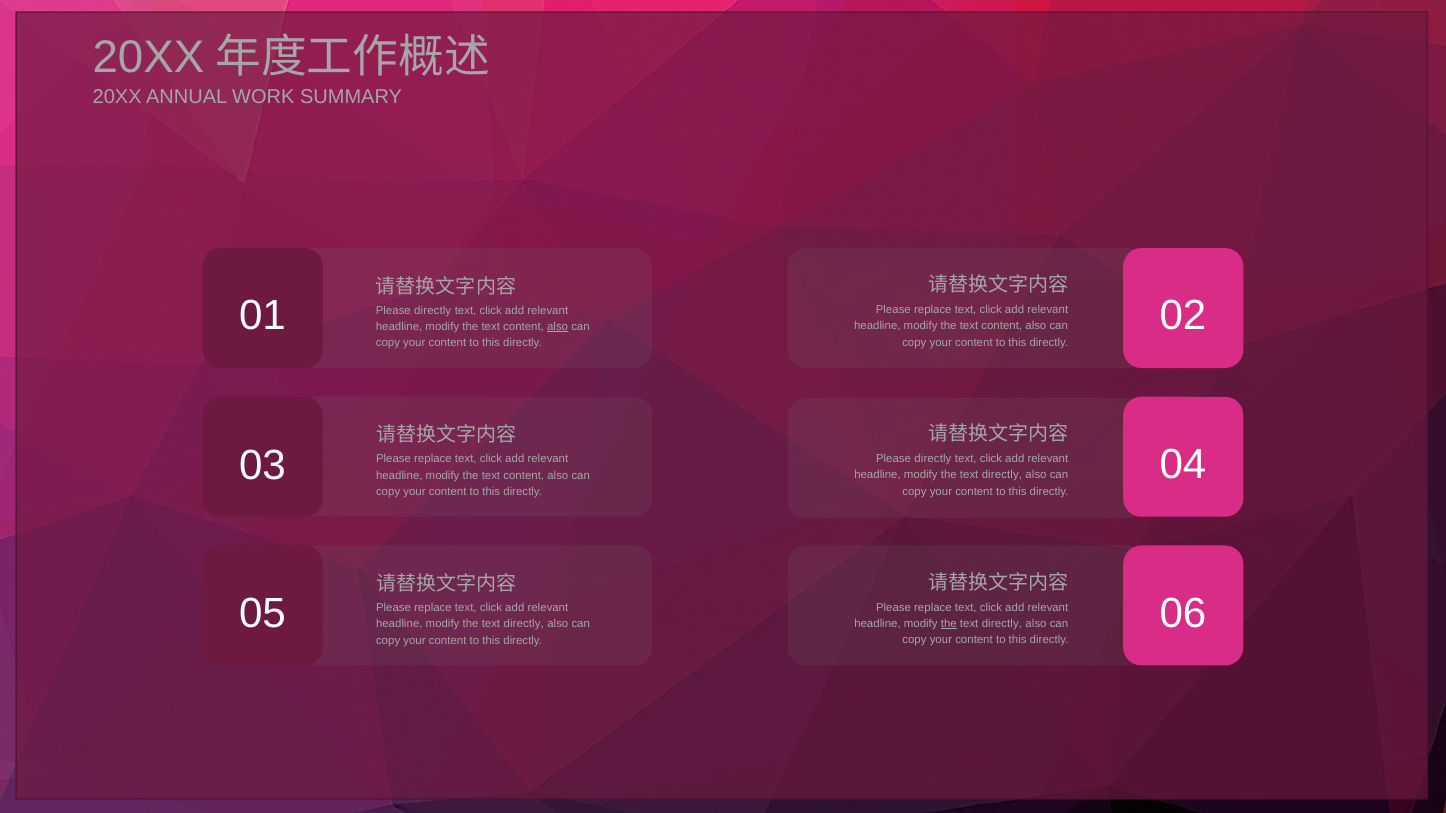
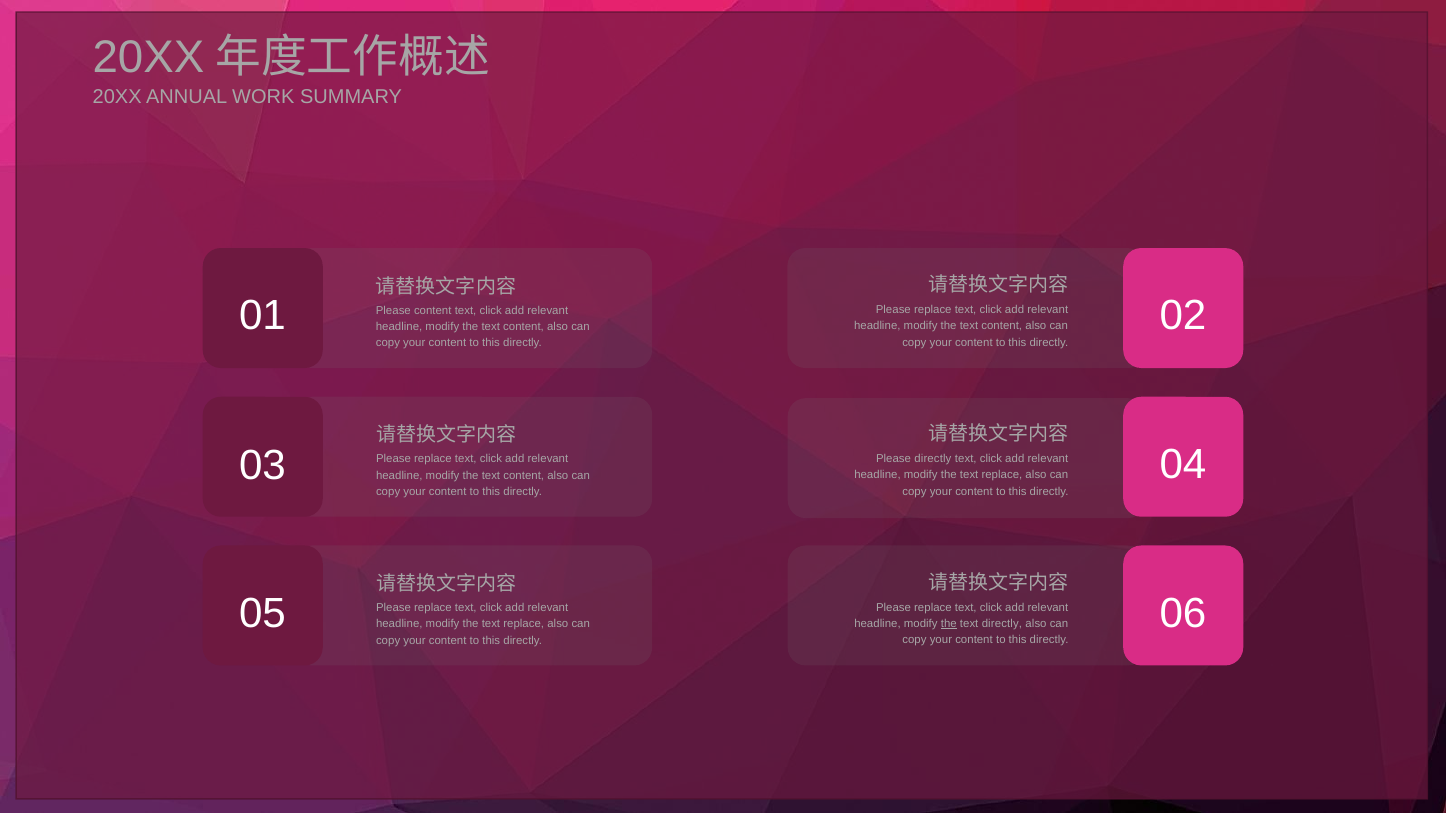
directly at (433, 311): directly -> content
also at (558, 327) underline: present -> none
directly at (1002, 475): directly -> replace
directly at (524, 624): directly -> replace
